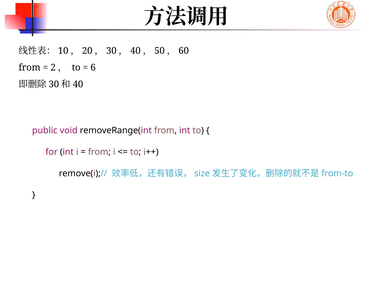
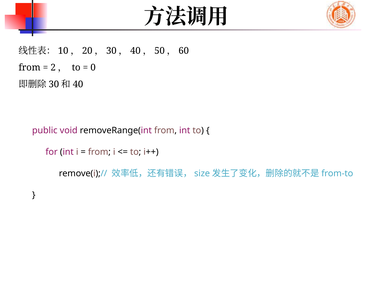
6: 6 -> 0
